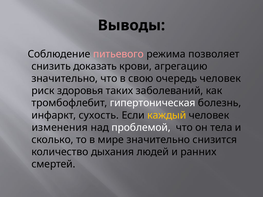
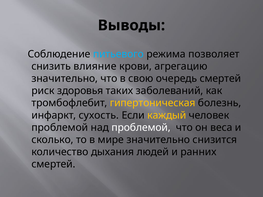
питьевого colour: pink -> light blue
доказать: доказать -> влияние
очередь человек: человек -> смертей
гипертоническая colour: white -> yellow
изменения at (60, 128): изменения -> проблемой
тела: тела -> веса
